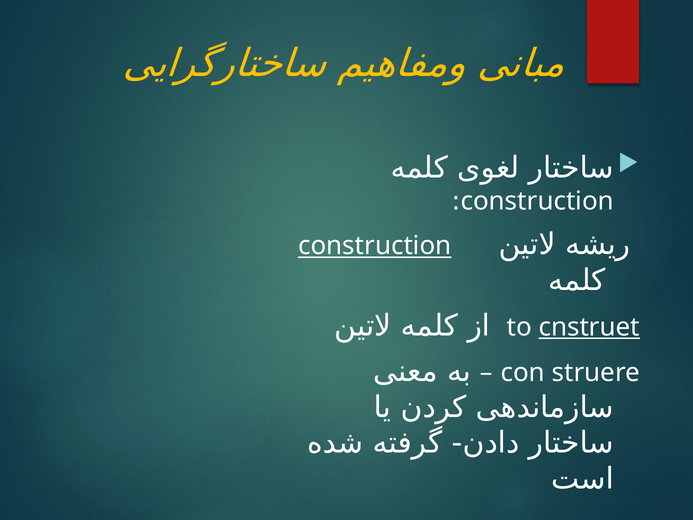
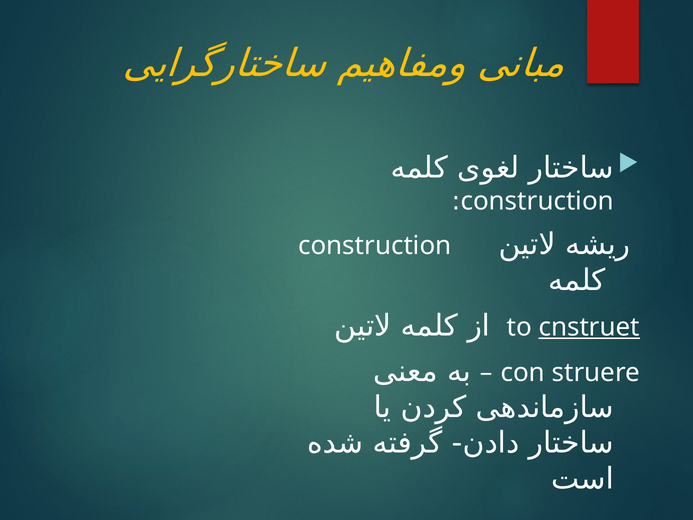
construction at (375, 246) underline: present -> none
